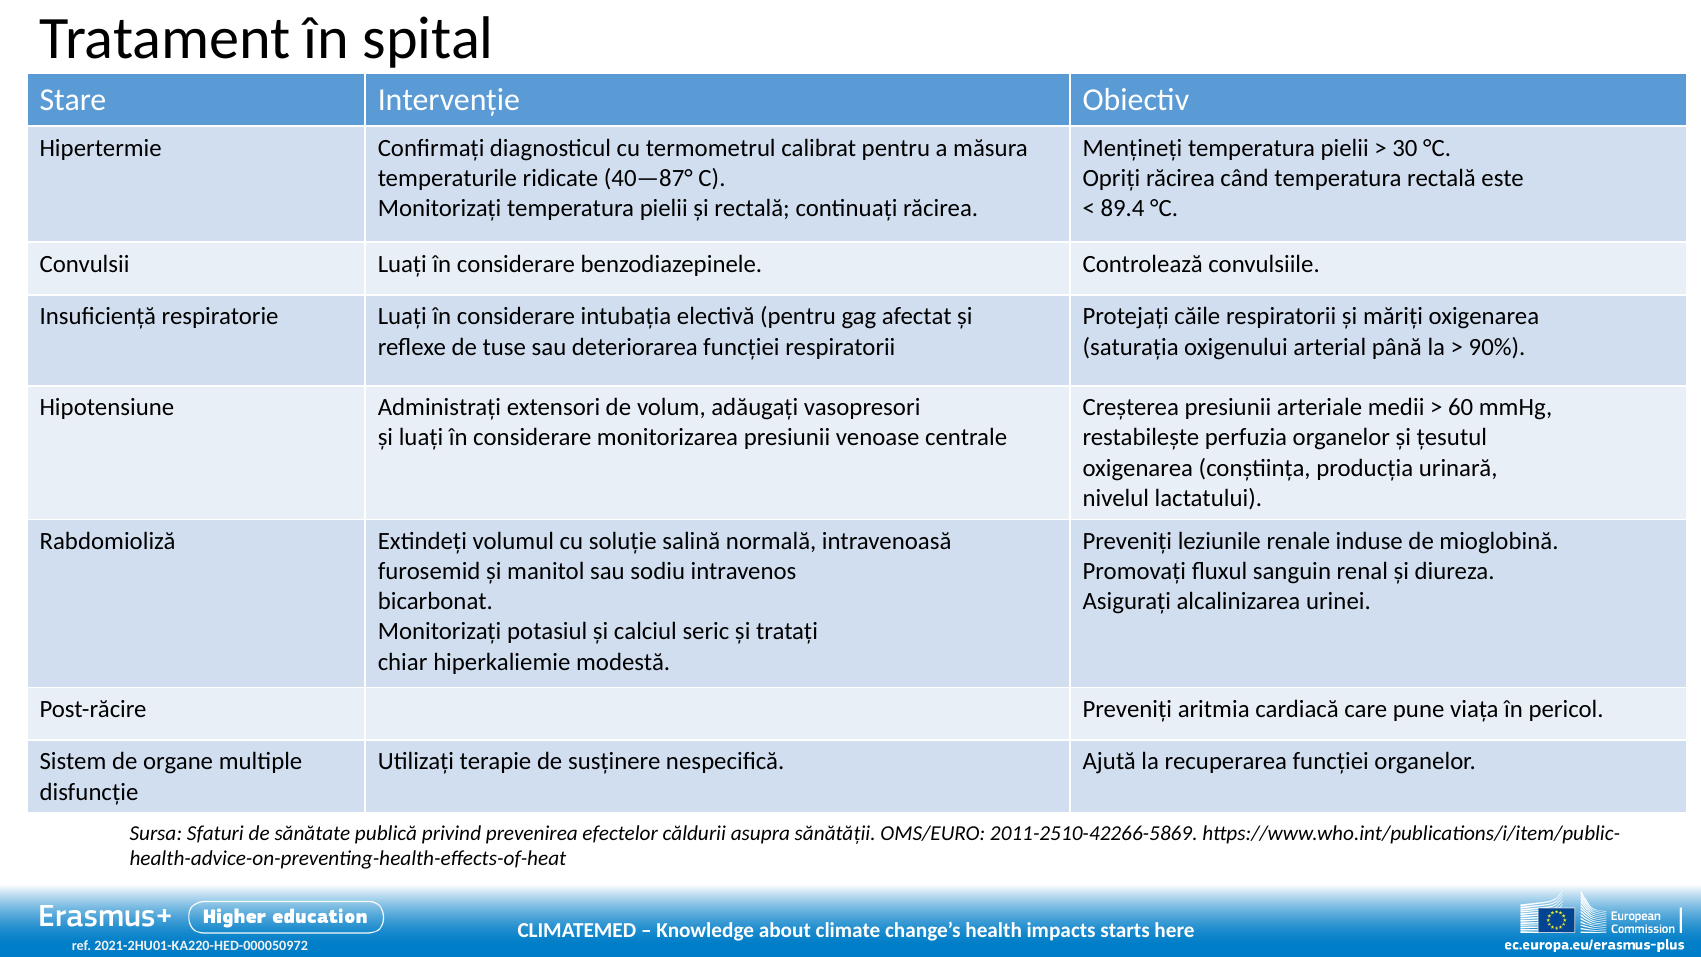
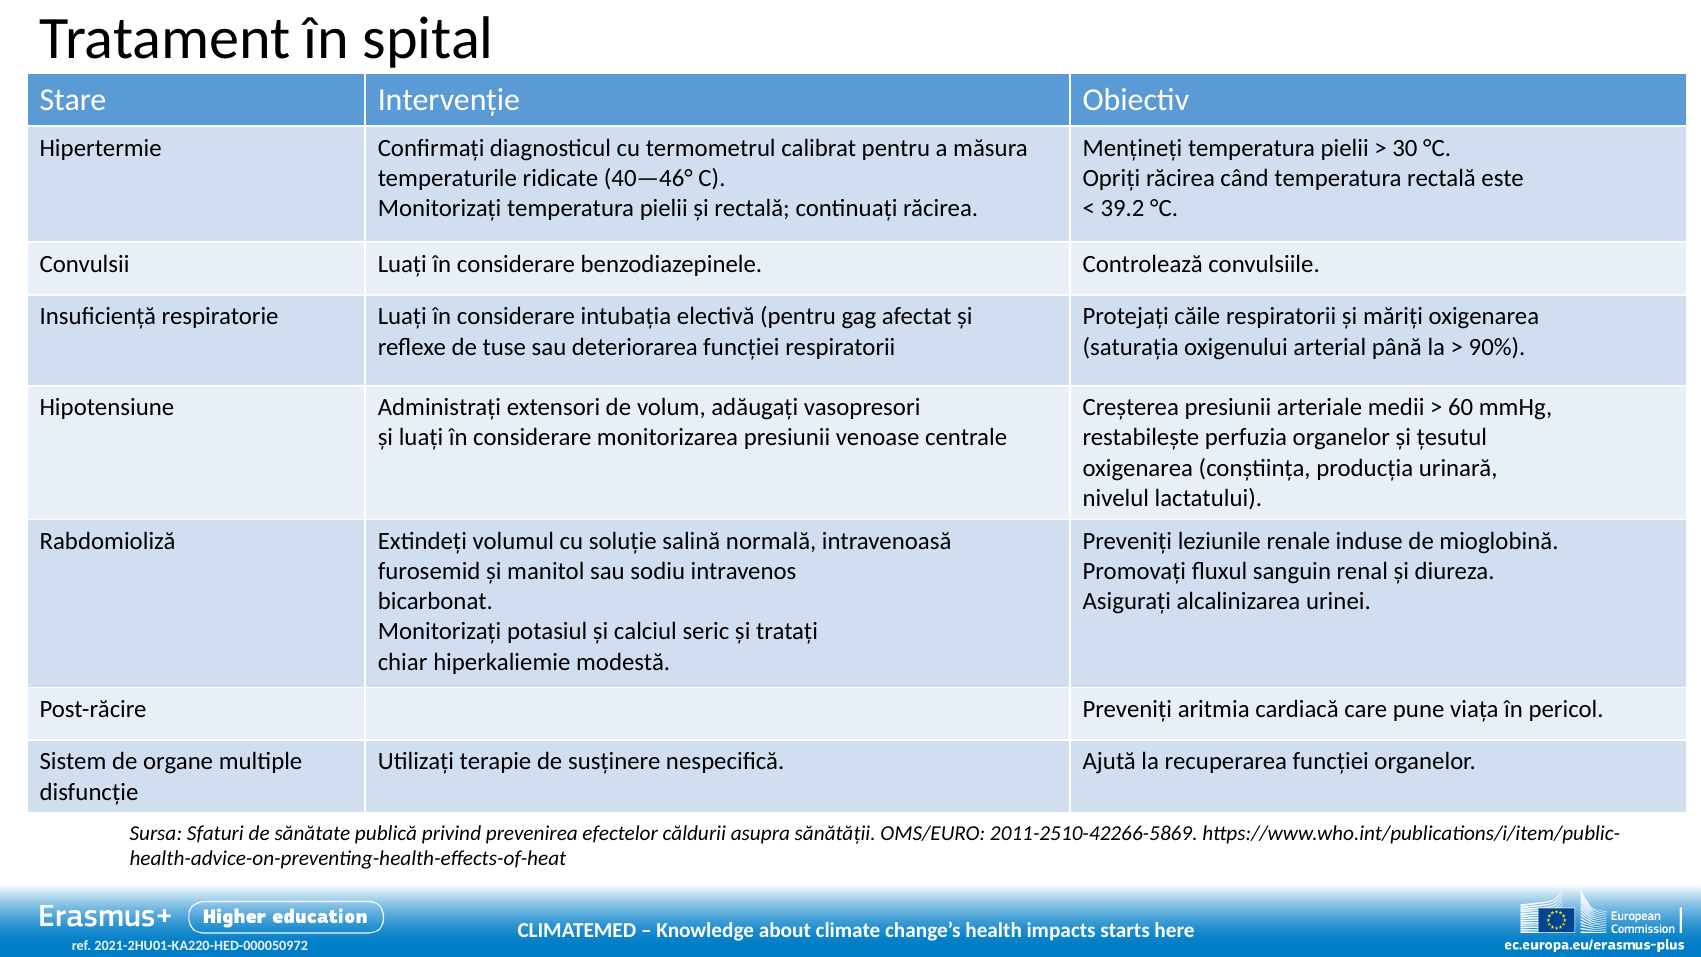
40—87°: 40—87° -> 40—46°
89.4: 89.4 -> 39.2
